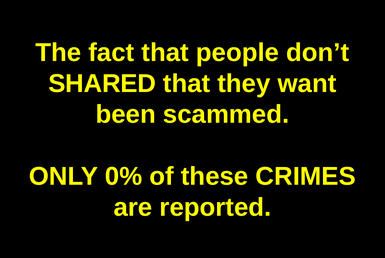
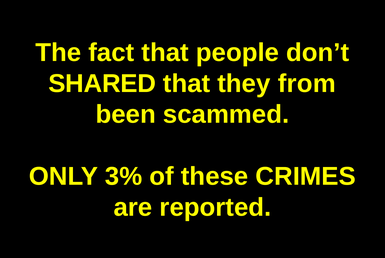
want: want -> from
0%: 0% -> 3%
